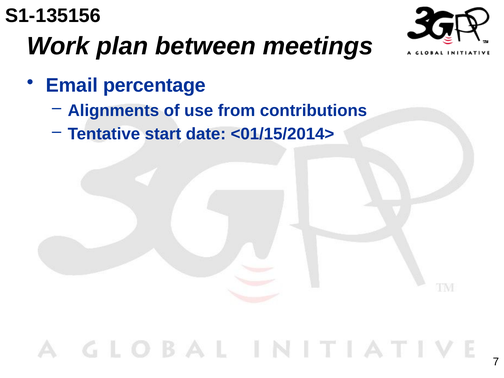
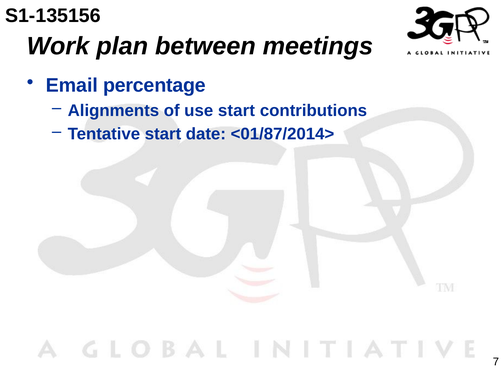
use from: from -> start
<01/15/2014>: <01/15/2014> -> <01/87/2014>
